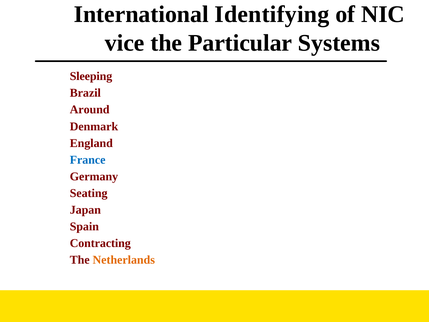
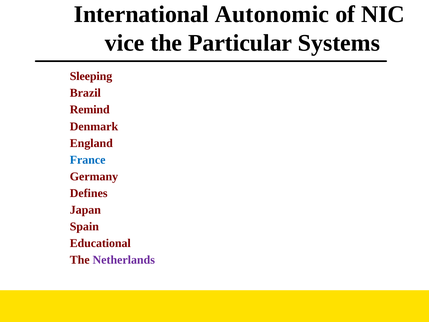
Identifying: Identifying -> Autonomic
Around: Around -> Remind
Seating: Seating -> Defines
Contracting: Contracting -> Educational
Netherlands colour: orange -> purple
